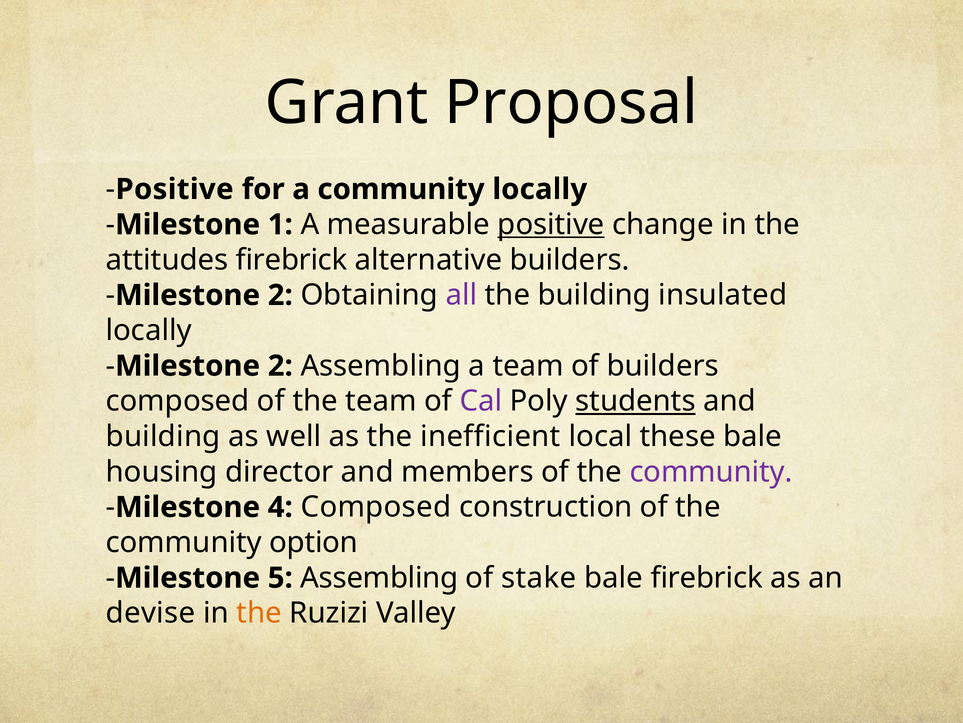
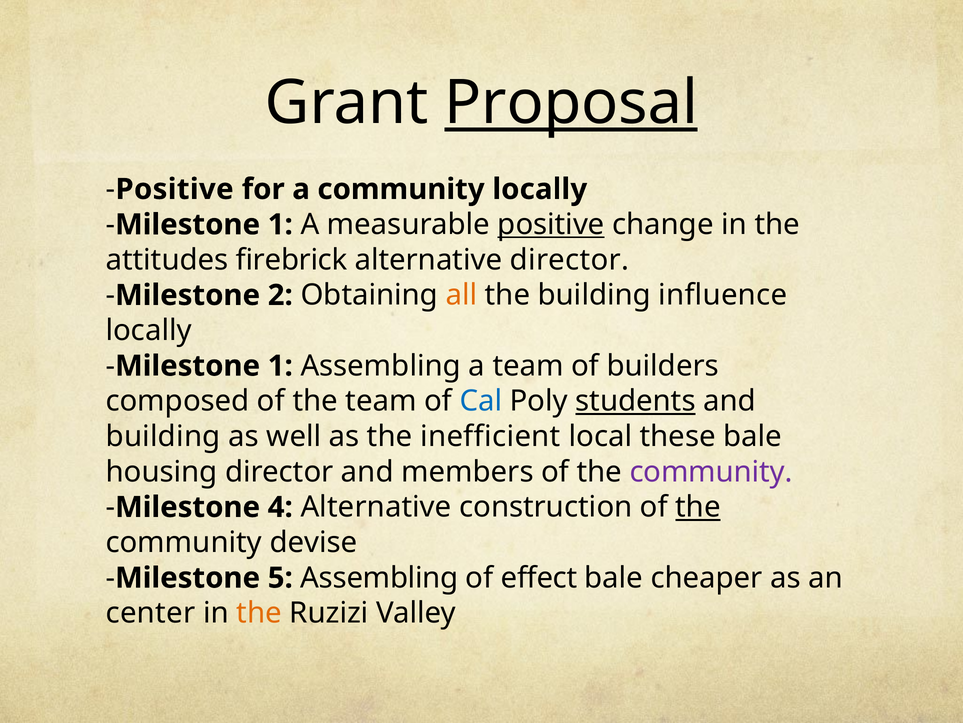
Proposal underline: none -> present
alternative builders: builders -> director
all colour: purple -> orange
insulated: insulated -> influence
2 at (280, 366): 2 -> 1
Cal colour: purple -> blue
4 Composed: Composed -> Alternative
the at (698, 507) underline: none -> present
option: option -> devise
stake: stake -> effect
bale firebrick: firebrick -> cheaper
devise: devise -> center
